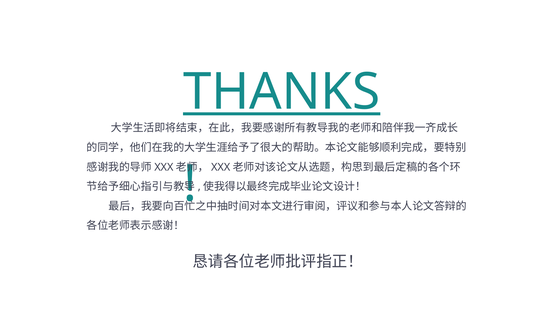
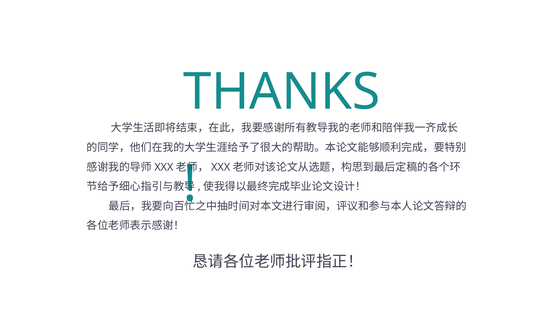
THANKS underline: present -> none
